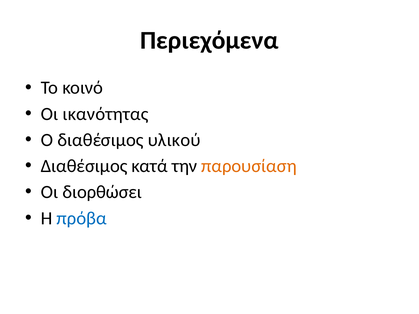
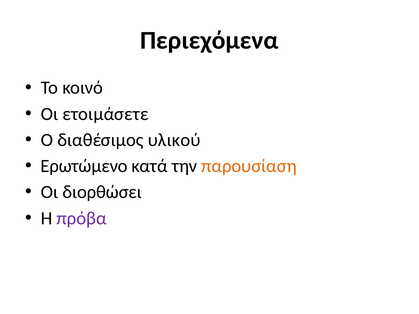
ικανότητας: ικανότητας -> ετοιμάσετε
Διαθέσιμος at (84, 166): Διαθέσιμος -> Ερωτώμενο
πρόβα colour: blue -> purple
